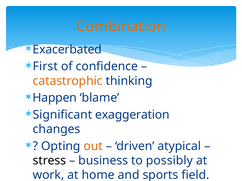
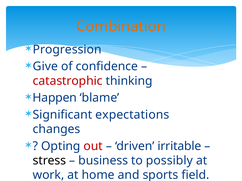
Exacerbated: Exacerbated -> Progression
First: First -> Give
catastrophic colour: orange -> red
exaggeration: exaggeration -> expectations
out colour: orange -> red
atypical: atypical -> irritable
